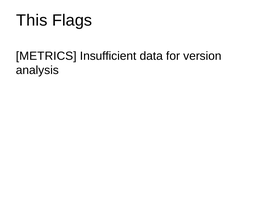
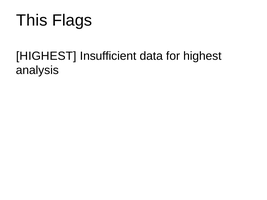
METRICS at (46, 56): METRICS -> HIGHEST
for version: version -> highest
